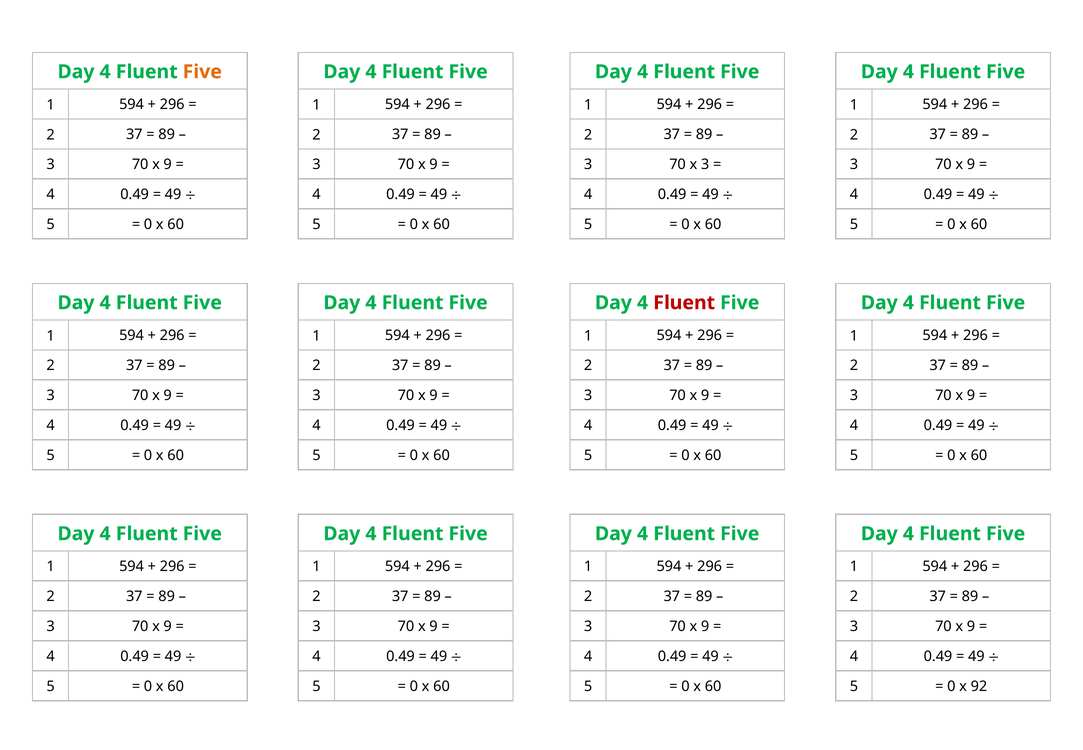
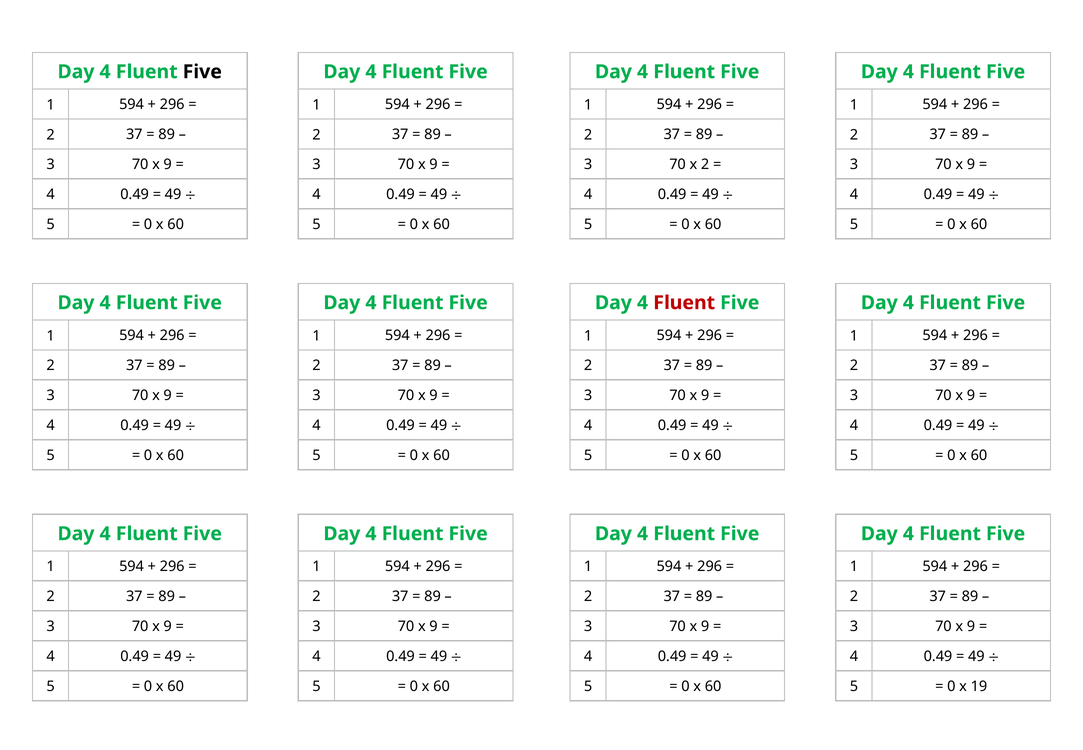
Five at (202, 72) colour: orange -> black
x 3: 3 -> 2
92: 92 -> 19
